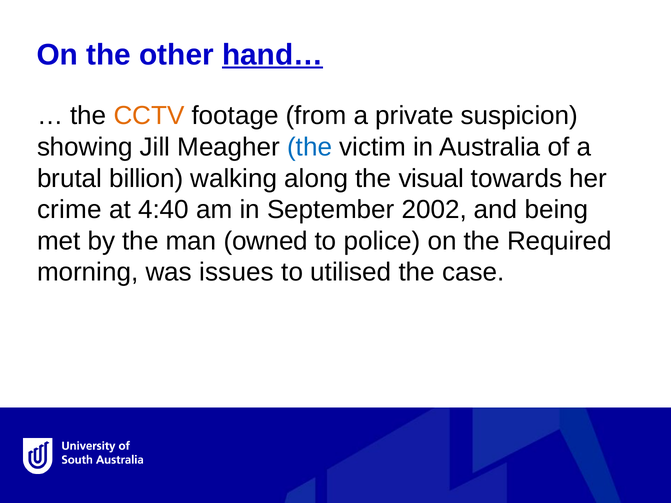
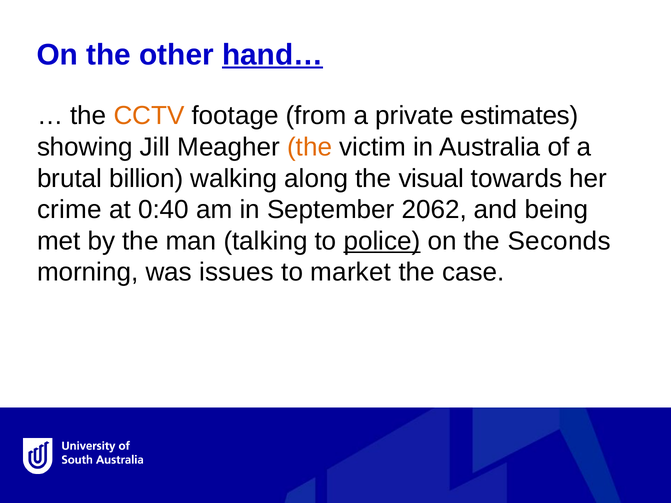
suspicion: suspicion -> estimates
the at (310, 147) colour: blue -> orange
4:40: 4:40 -> 0:40
2002: 2002 -> 2062
owned: owned -> talking
police underline: none -> present
Required: Required -> Seconds
utilised: utilised -> market
